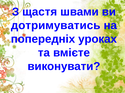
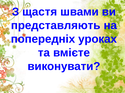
дотримуватись: дотримуватись -> представляють
